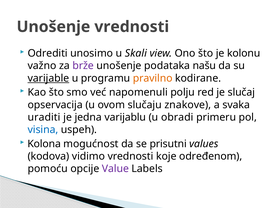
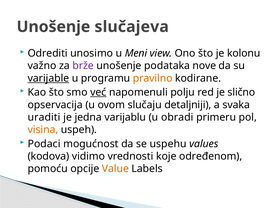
Unošenje vrednosti: vrednosti -> slučajeva
Skali: Skali -> Meni
našu: našu -> nove
već underline: none -> present
slučaj: slučaj -> slično
znakove: znakove -> detaljniji
visina colour: blue -> orange
Kolona: Kolona -> Podaci
prisutni: prisutni -> uspehu
Value colour: purple -> orange
